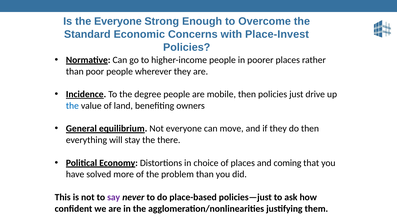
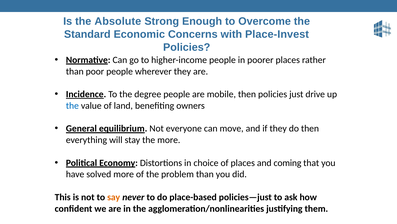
the Everyone: Everyone -> Absolute
the there: there -> more
say colour: purple -> orange
